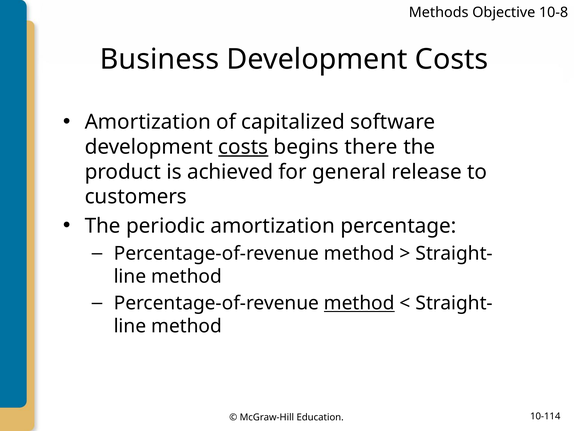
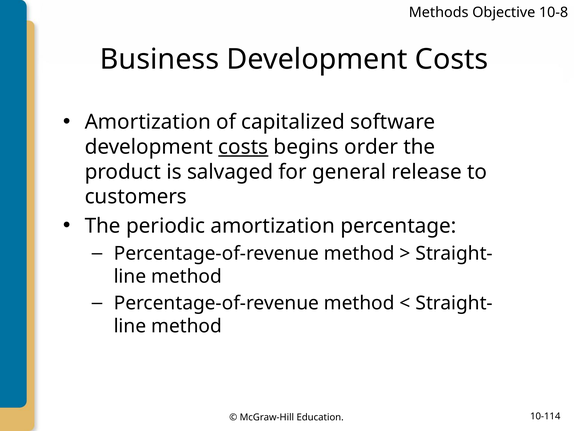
there: there -> order
achieved: achieved -> salvaged
method at (359, 303) underline: present -> none
